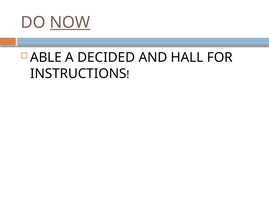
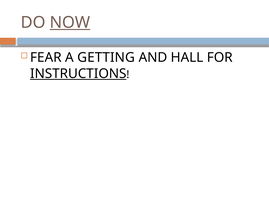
ABLE: ABLE -> FEAR
DECIDED: DECIDED -> GETTING
INSTRUCTIONS underline: none -> present
